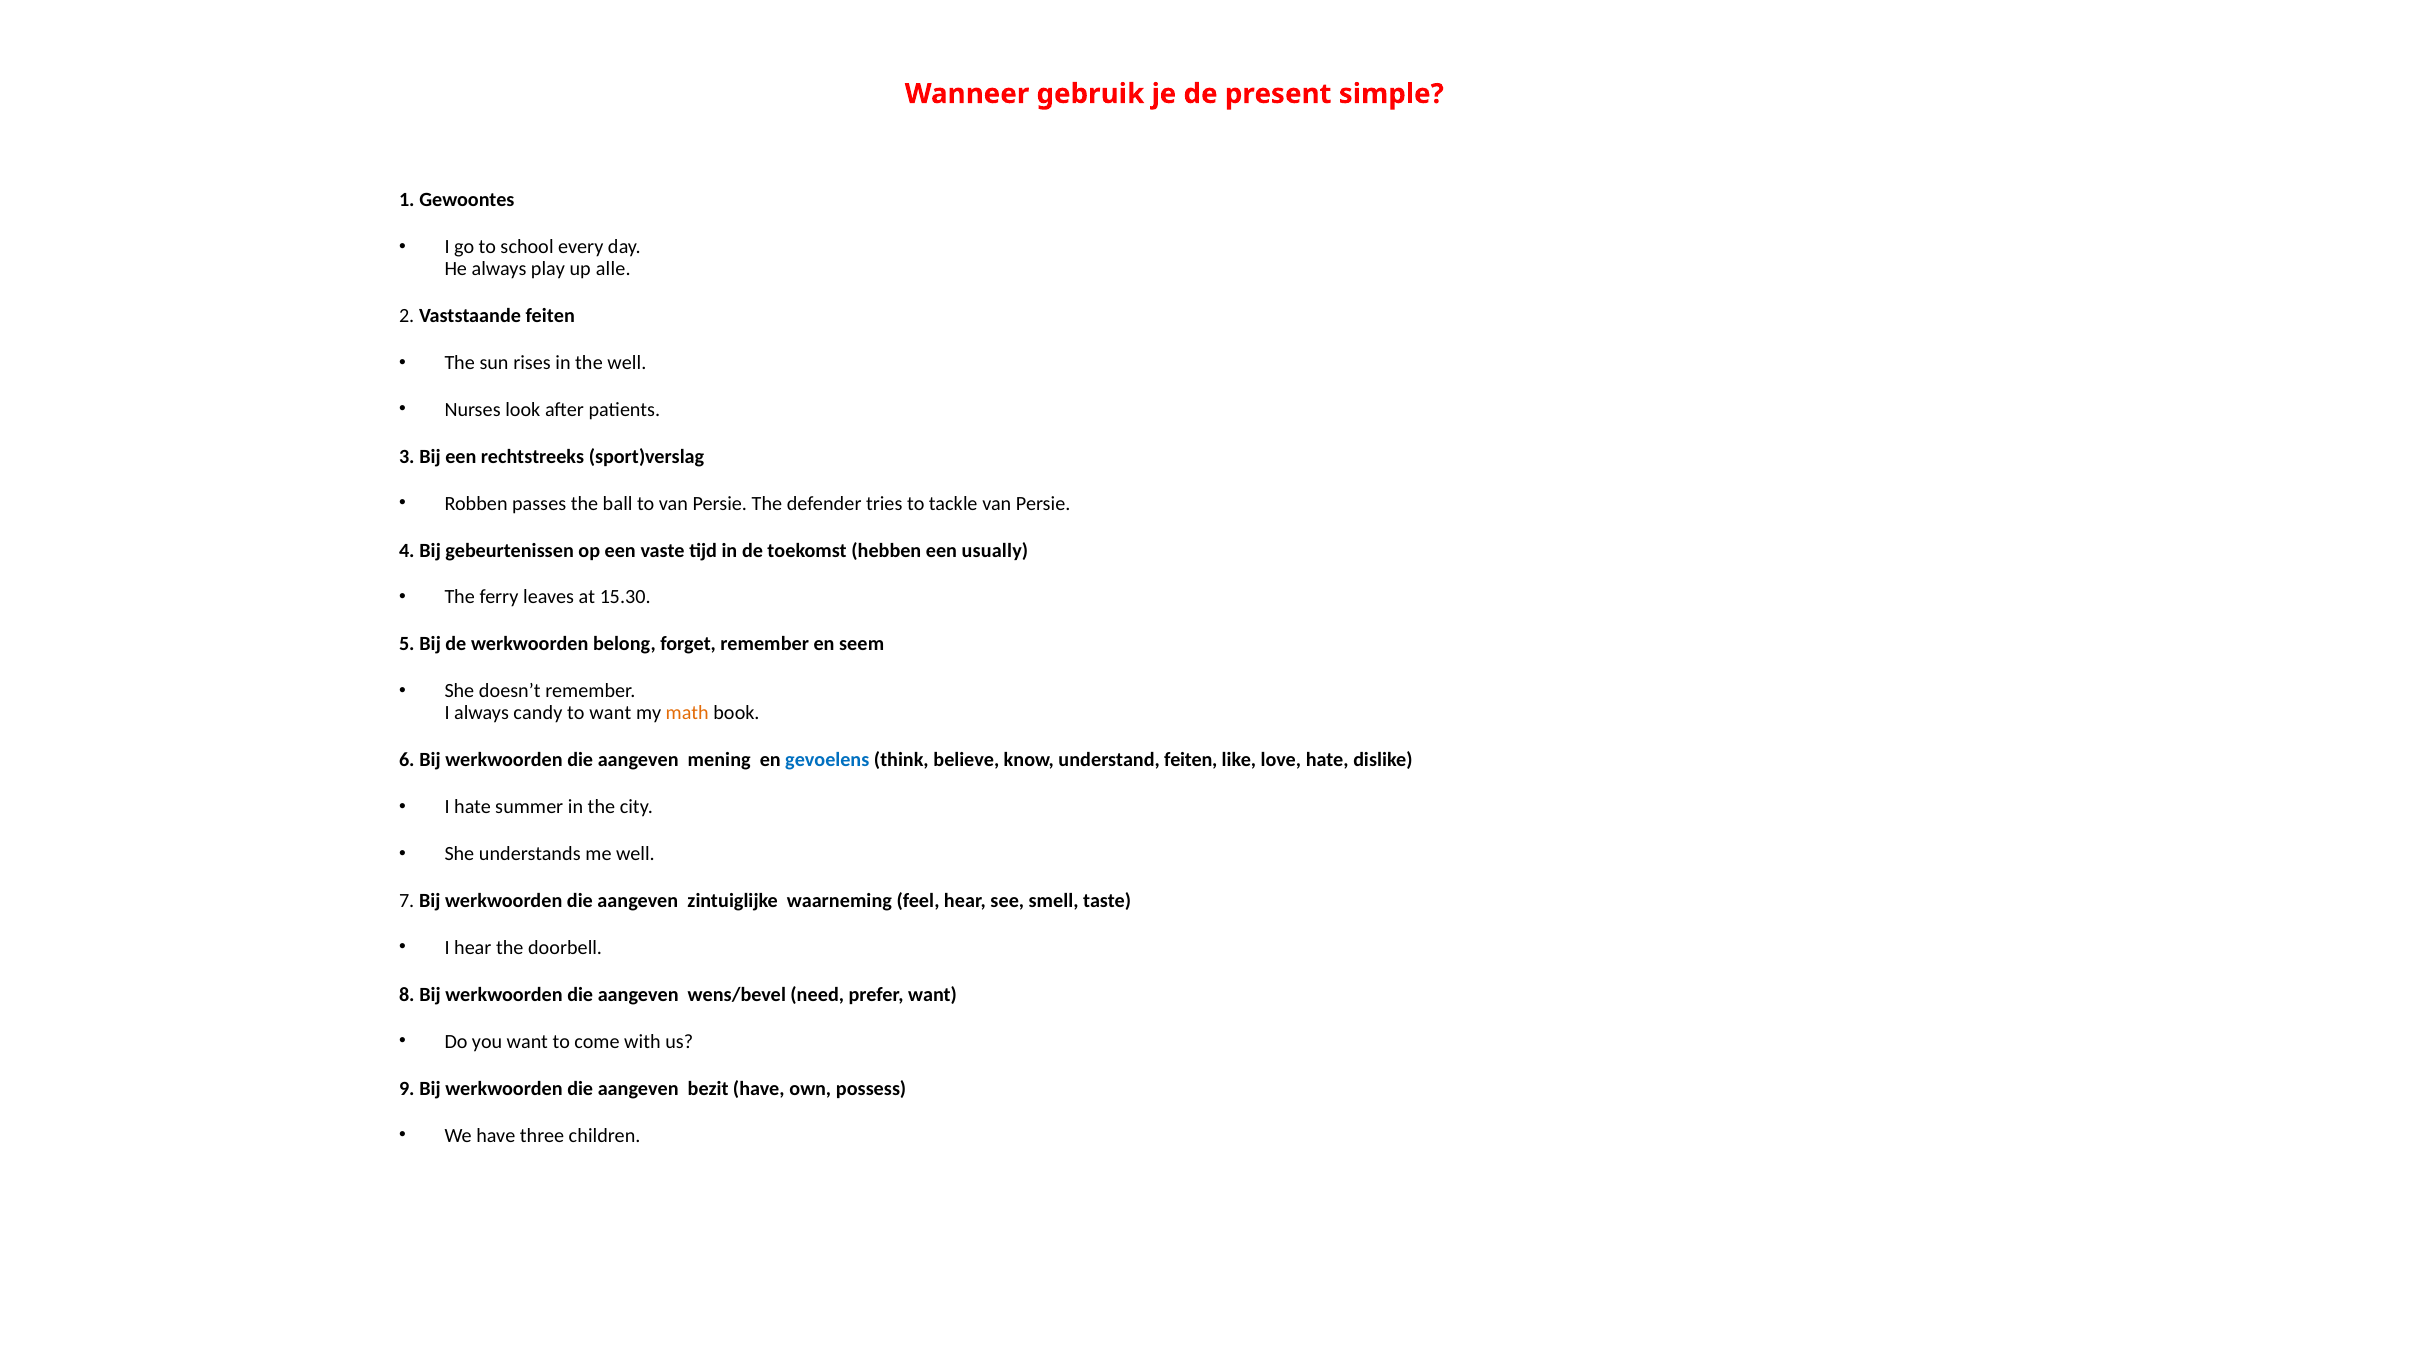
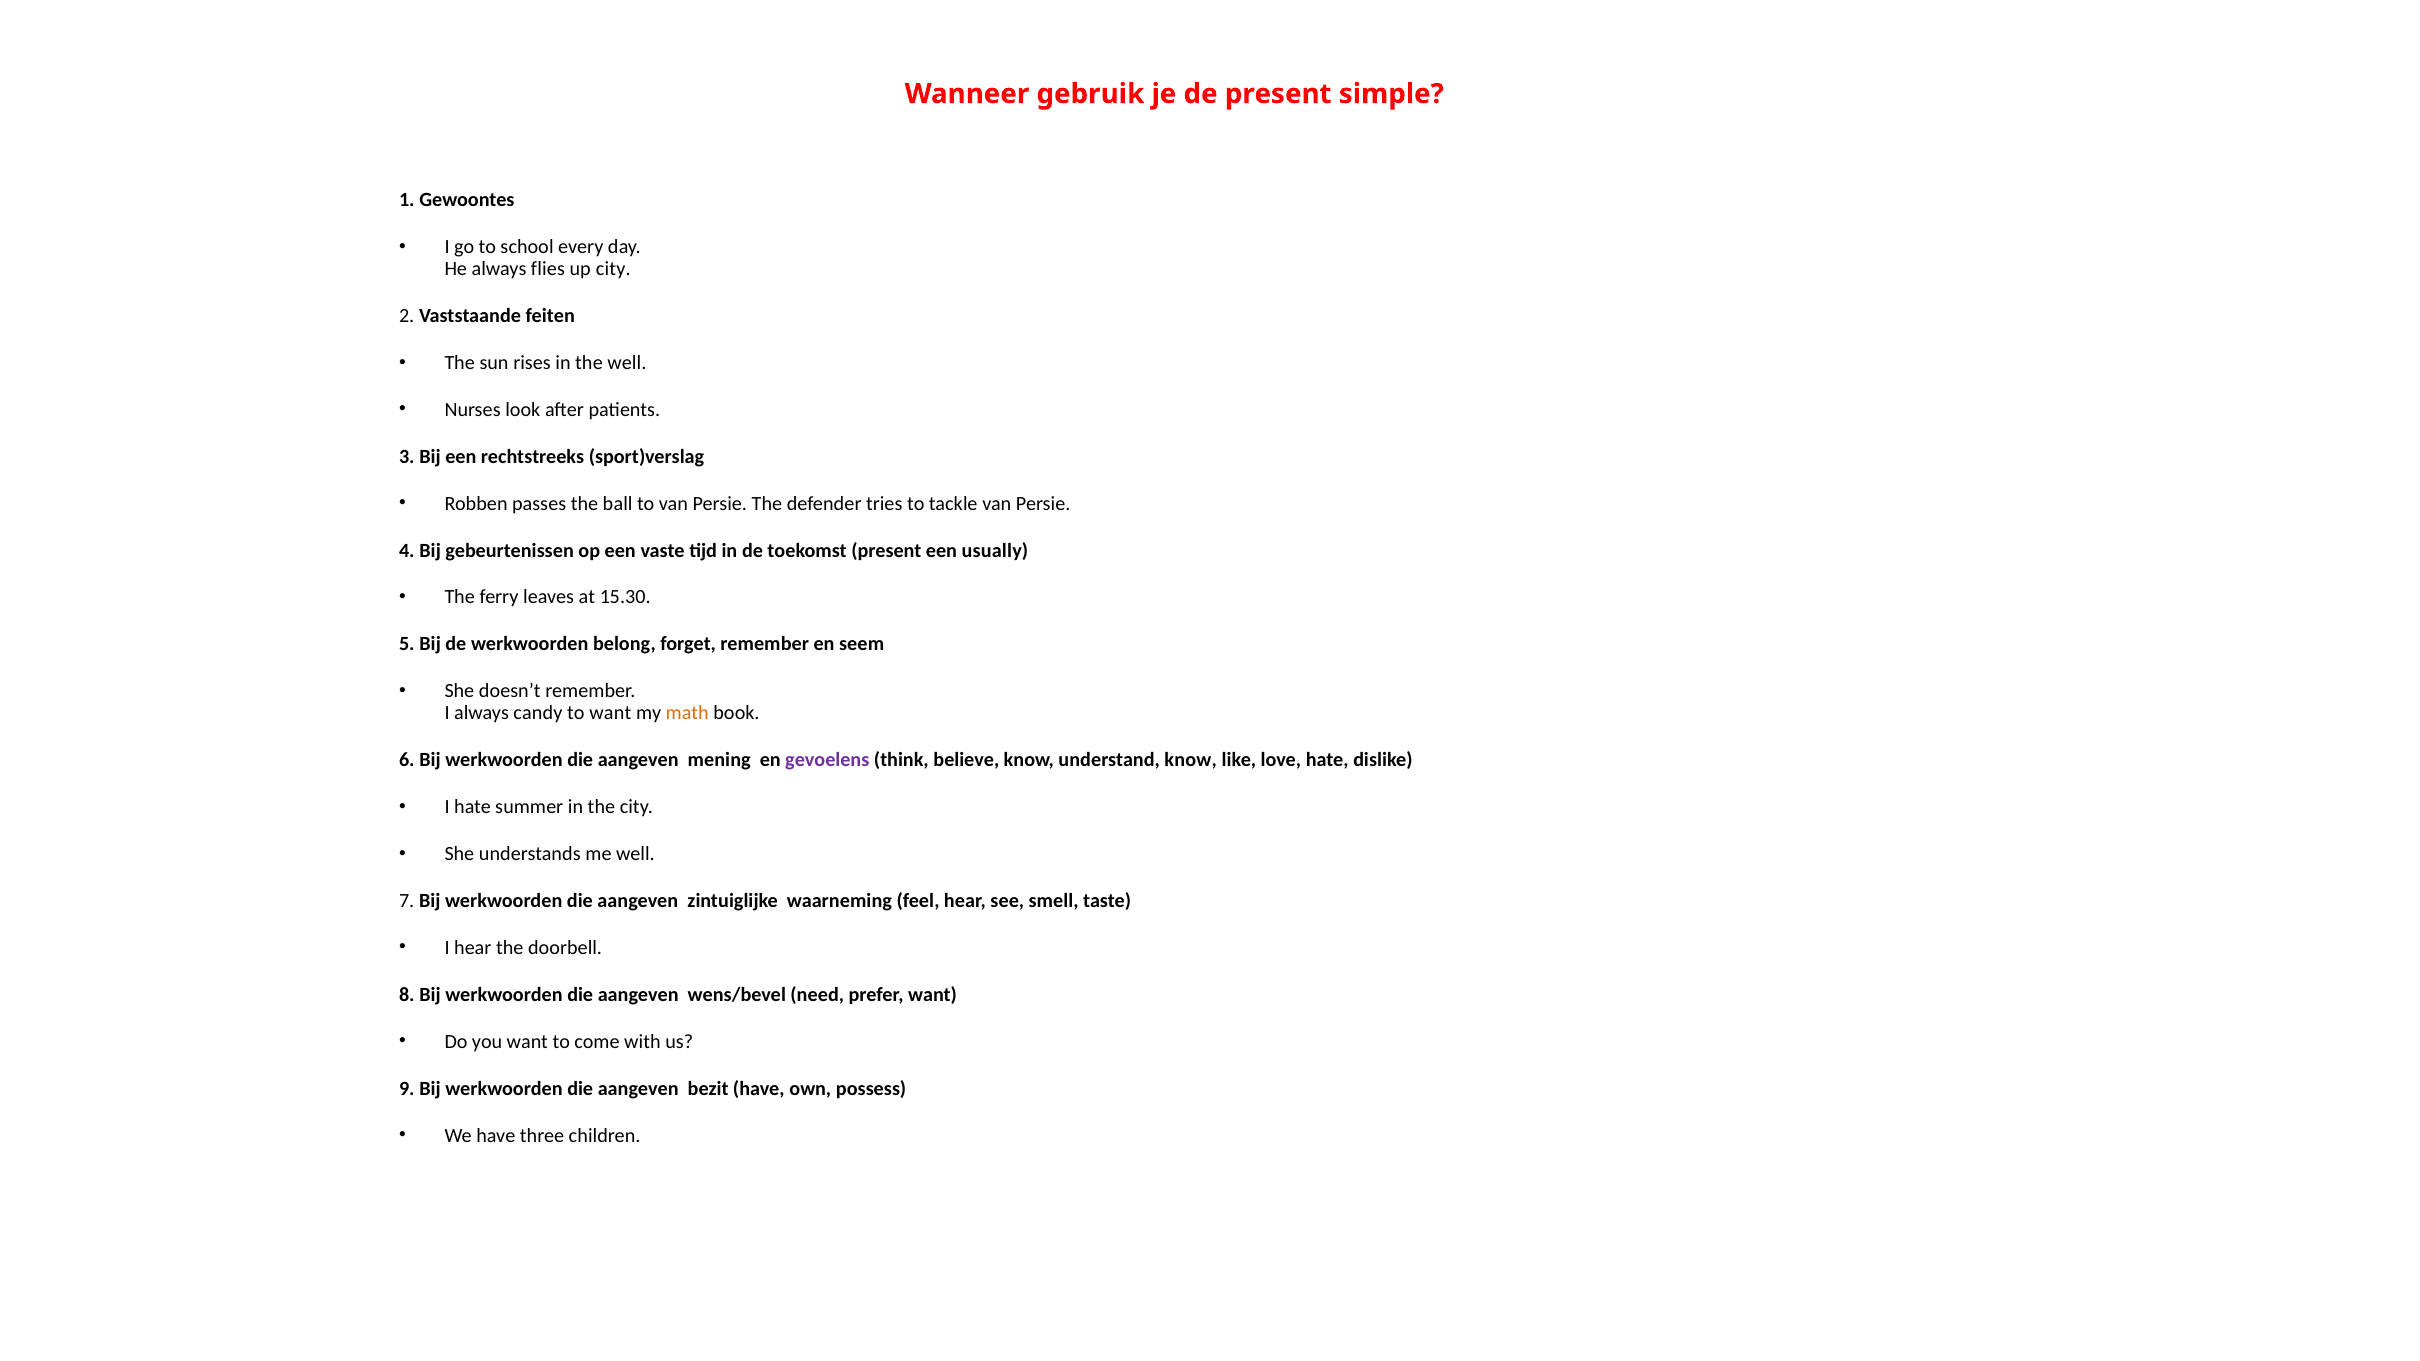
play: play -> flies
up alle: alle -> city
toekomst hebben: hebben -> present
gevoelens colour: blue -> purple
understand feiten: feiten -> know
